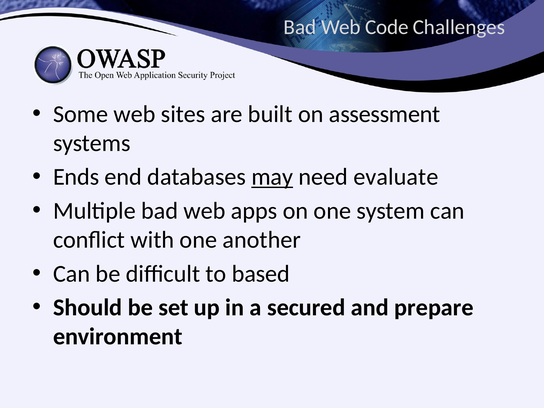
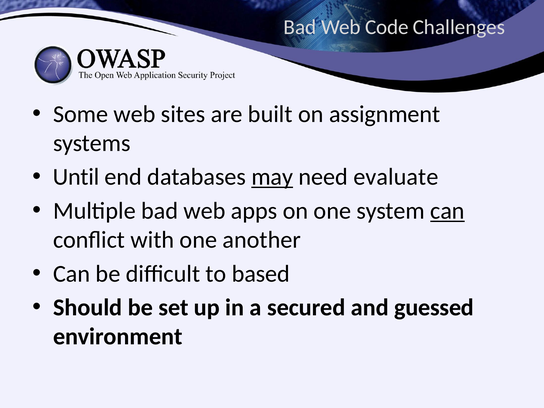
assessment: assessment -> assignment
Ends: Ends -> Until
can at (447, 211) underline: none -> present
prepare: prepare -> guessed
